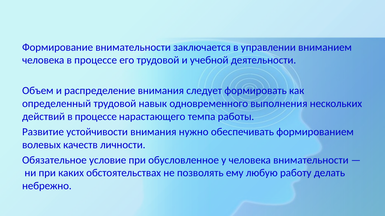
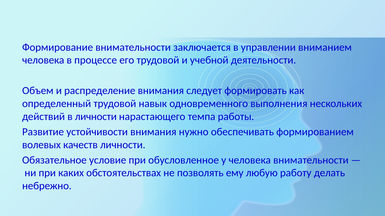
действий в процессе: процессе -> личности
